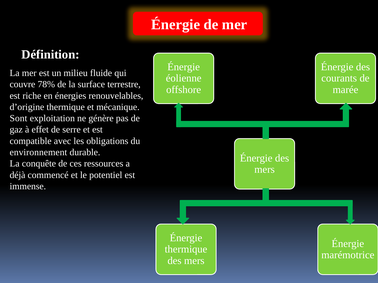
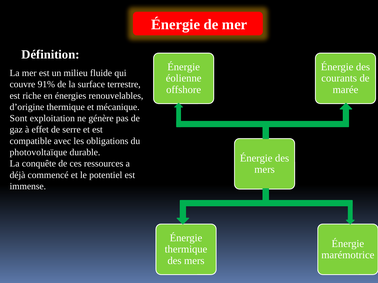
78%: 78% -> 91%
environnement: environnement -> photovoltaïque
